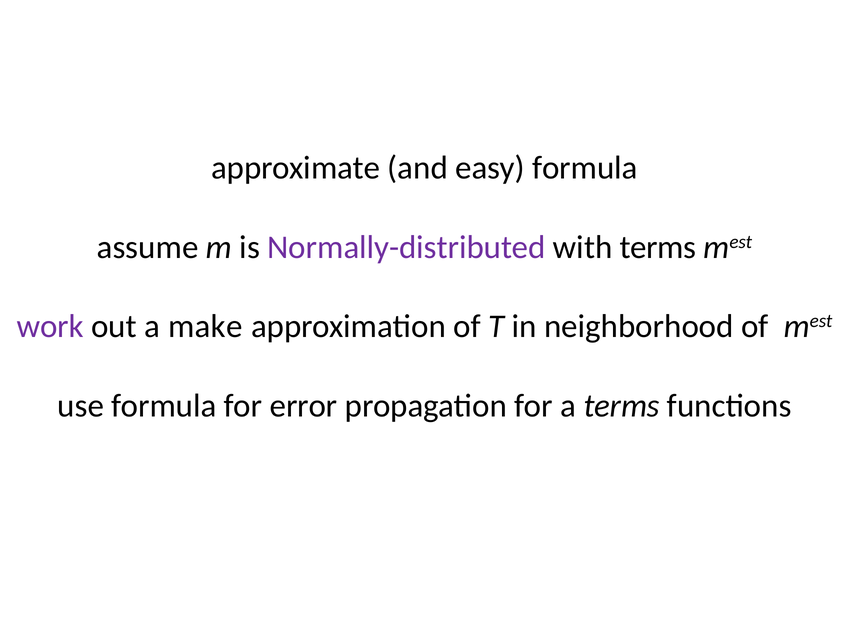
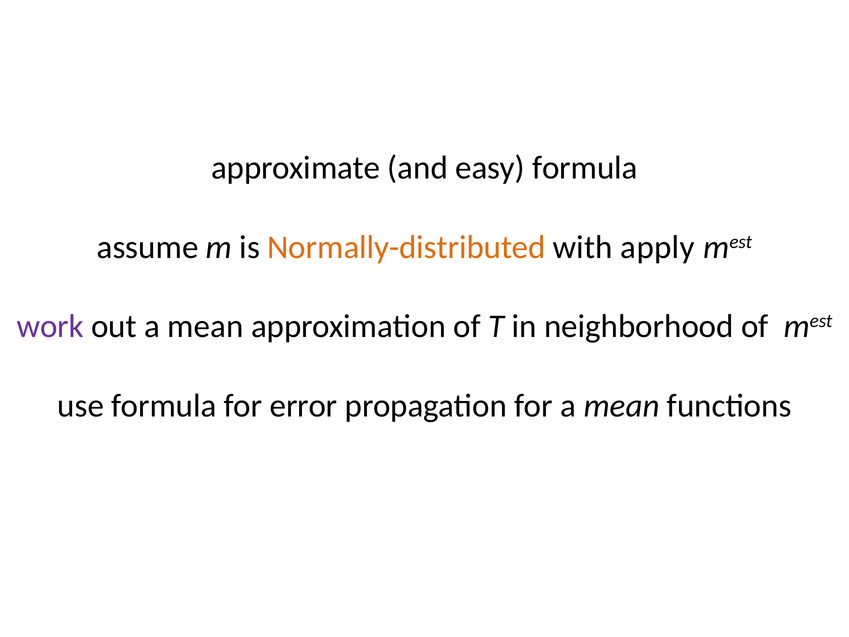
Normally-distributed colour: purple -> orange
with terms: terms -> apply
out a make: make -> mean
for a terms: terms -> mean
